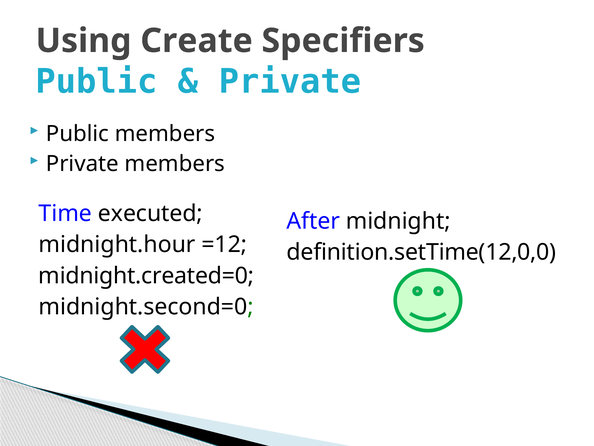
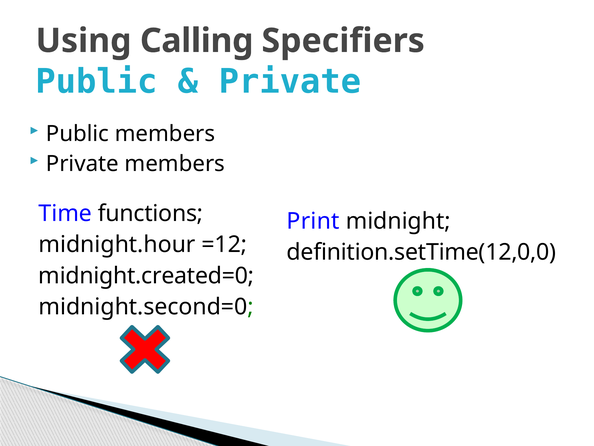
Create: Create -> Calling
executed: executed -> functions
After: After -> Print
